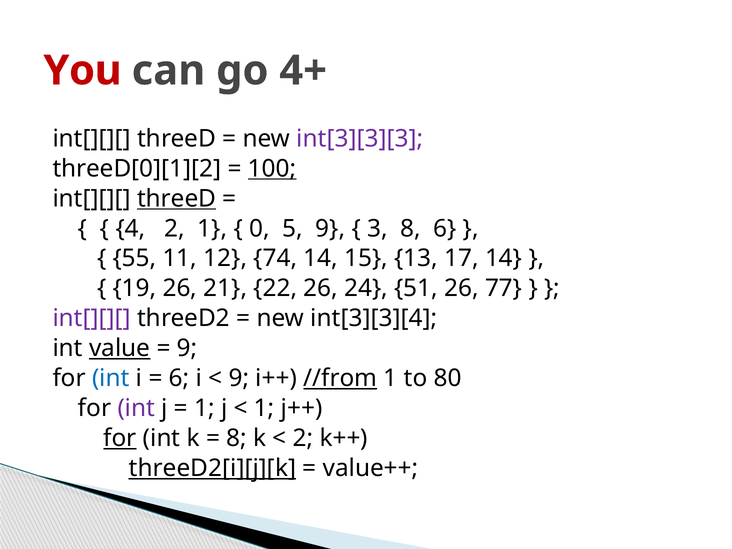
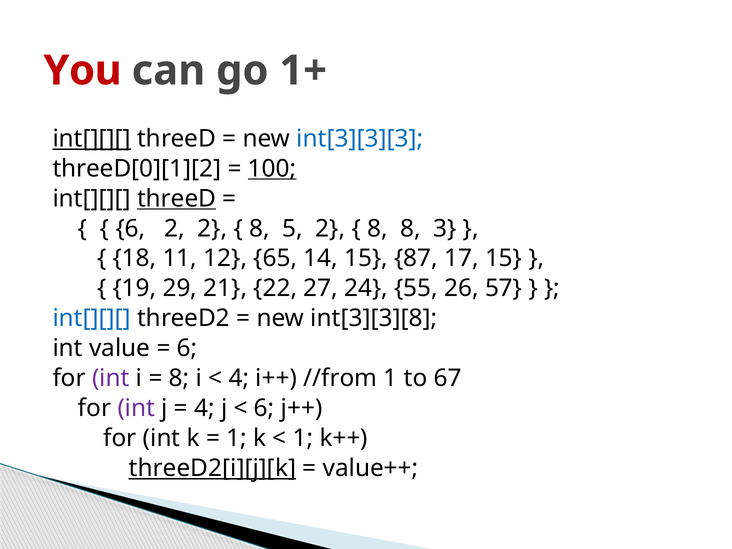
4+: 4+ -> 1+
int[][][ at (92, 139) underline: none -> present
int[3][3][3 colour: purple -> blue
4 at (130, 228): 4 -> 6
2 1: 1 -> 2
0 at (259, 228): 0 -> 8
5 9: 9 -> 2
3 at (377, 228): 3 -> 8
8 6: 6 -> 3
55: 55 -> 18
74: 74 -> 65
13: 13 -> 87
17 14: 14 -> 15
19 26: 26 -> 29
22 26: 26 -> 27
51: 51 -> 55
77: 77 -> 57
int[][][ at (92, 318) colour: purple -> blue
int[3][3][4: int[3][3][4 -> int[3][3][8
value underline: present -> none
9 at (187, 348): 9 -> 6
int at (111, 378) colour: blue -> purple
6 at (179, 378): 6 -> 8
9 at (239, 378): 9 -> 4
//from underline: present -> none
80: 80 -> 67
1 at (204, 408): 1 -> 4
1 at (264, 408): 1 -> 6
for at (120, 438) underline: present -> none
8 at (237, 438): 8 -> 1
2 at (303, 438): 2 -> 1
